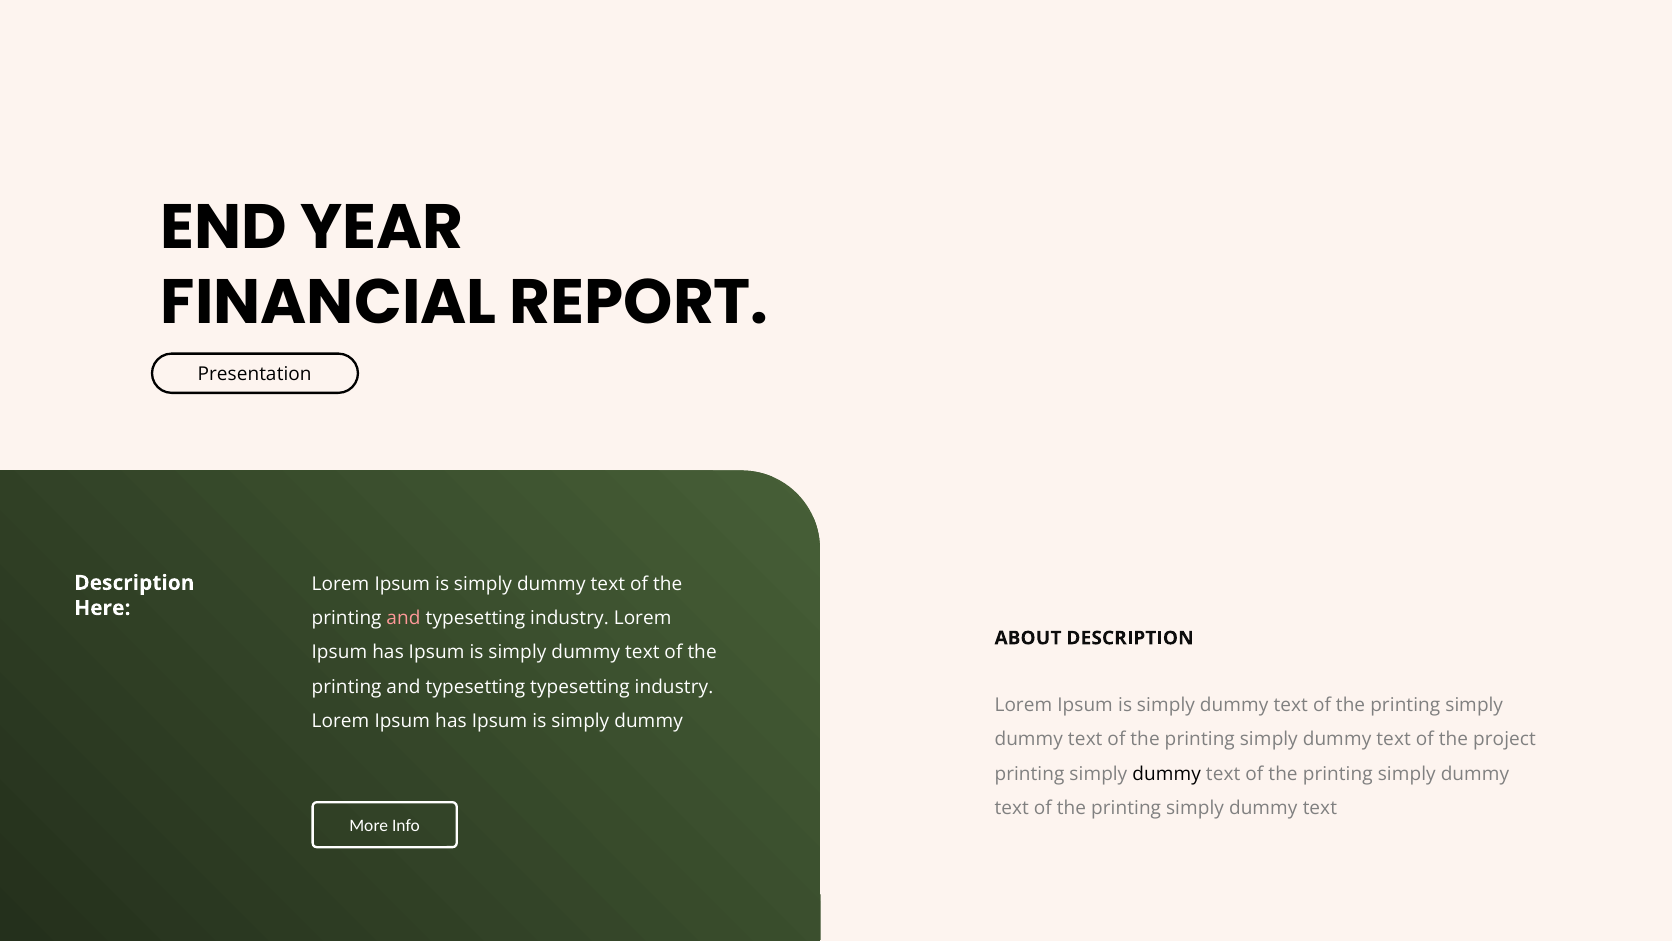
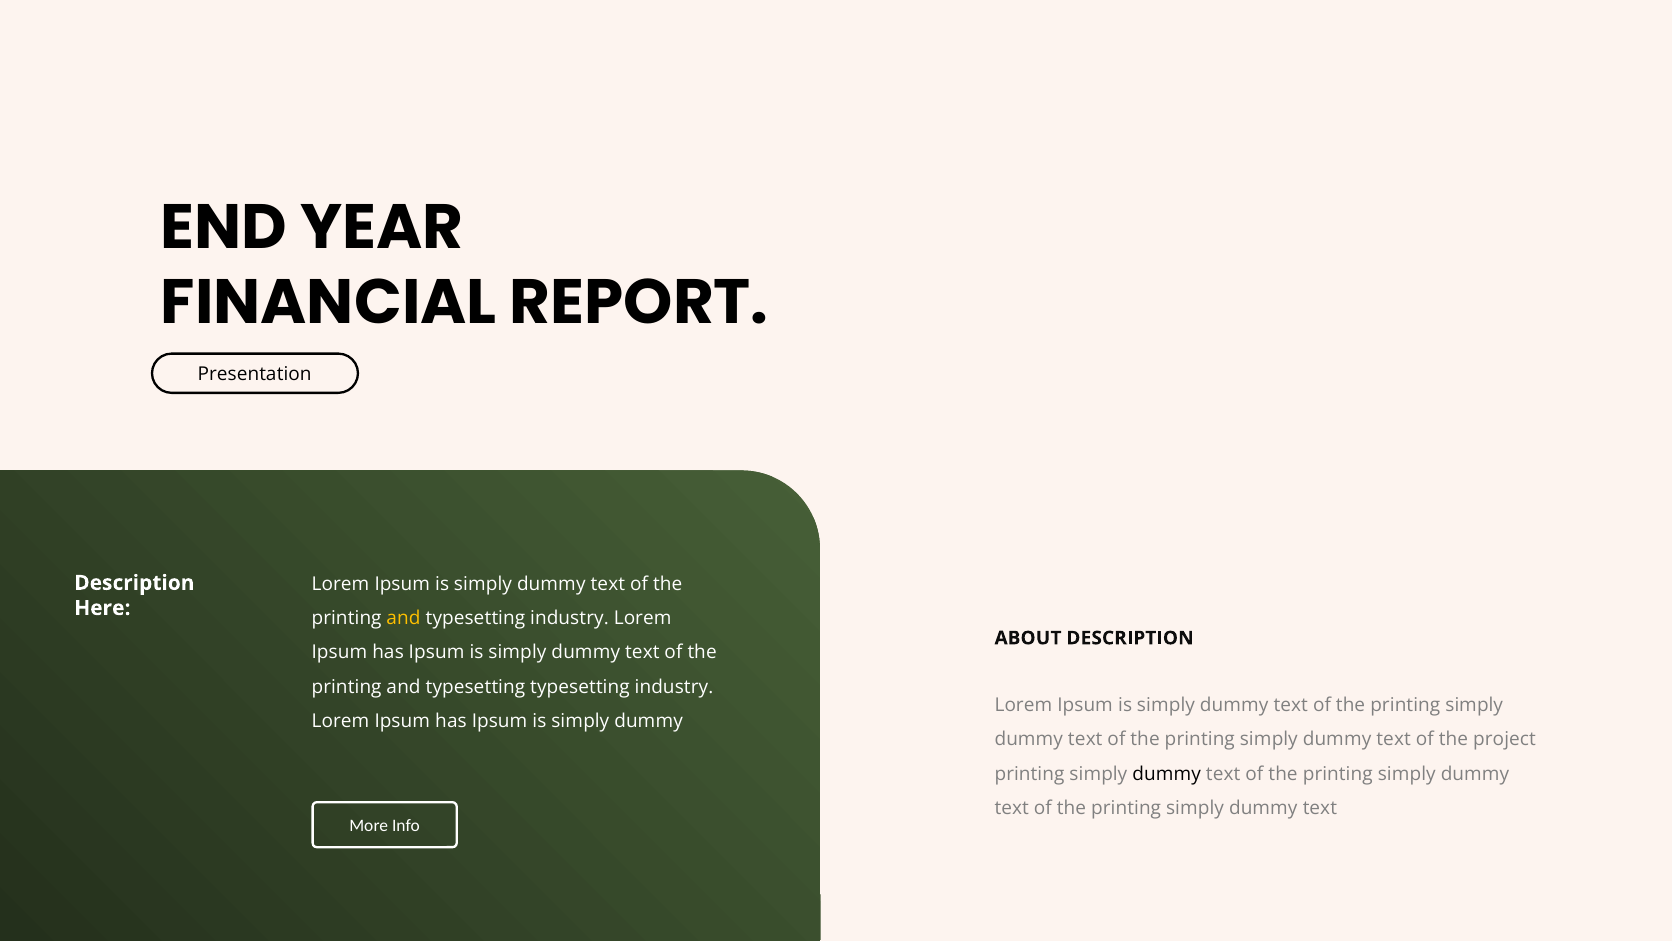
and at (404, 618) colour: pink -> yellow
